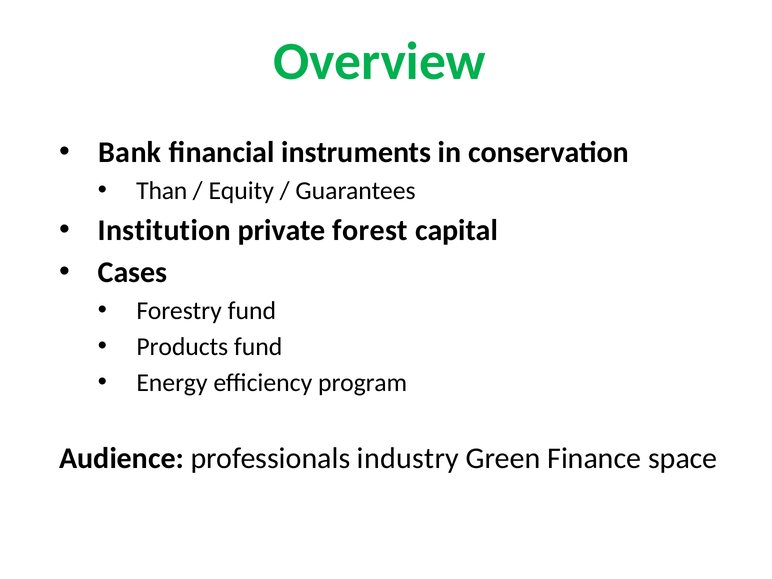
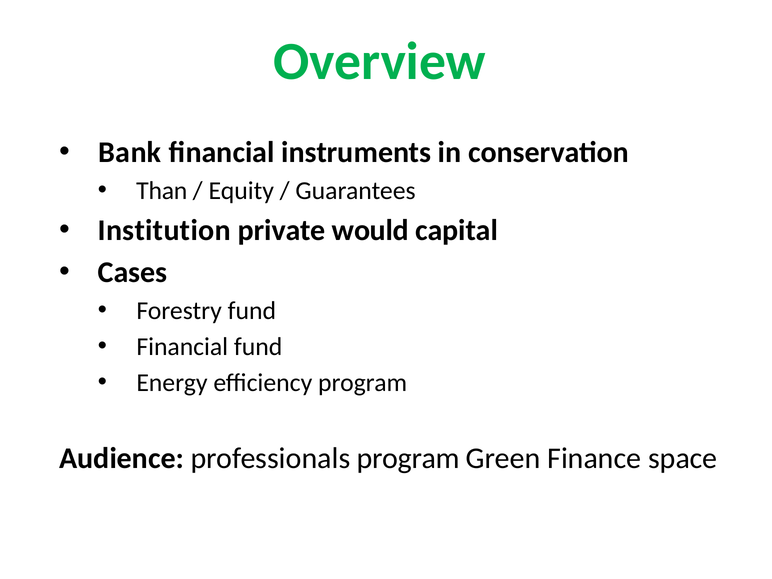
forest: forest -> would
Products at (182, 347): Products -> Financial
professionals industry: industry -> program
